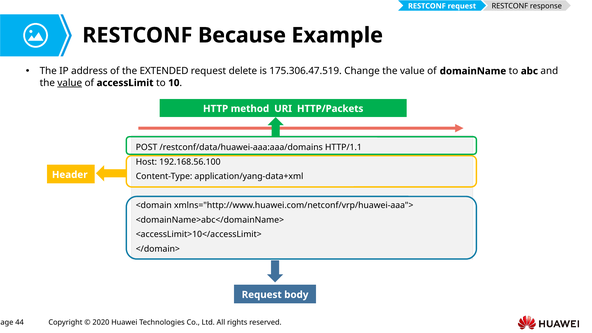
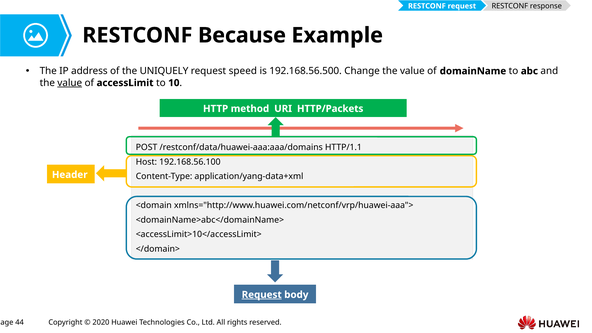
EXTENDED: EXTENDED -> UNIQUELY
delete: delete -> speed
175.306.47.519: 175.306.47.519 -> 192.168.56.500
Request at (262, 295) underline: none -> present
